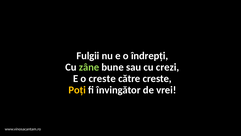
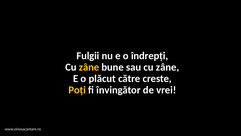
zâne at (89, 67) colour: light green -> yellow
sau cu crezi: crezi -> zâne
o creste: creste -> plăcut
